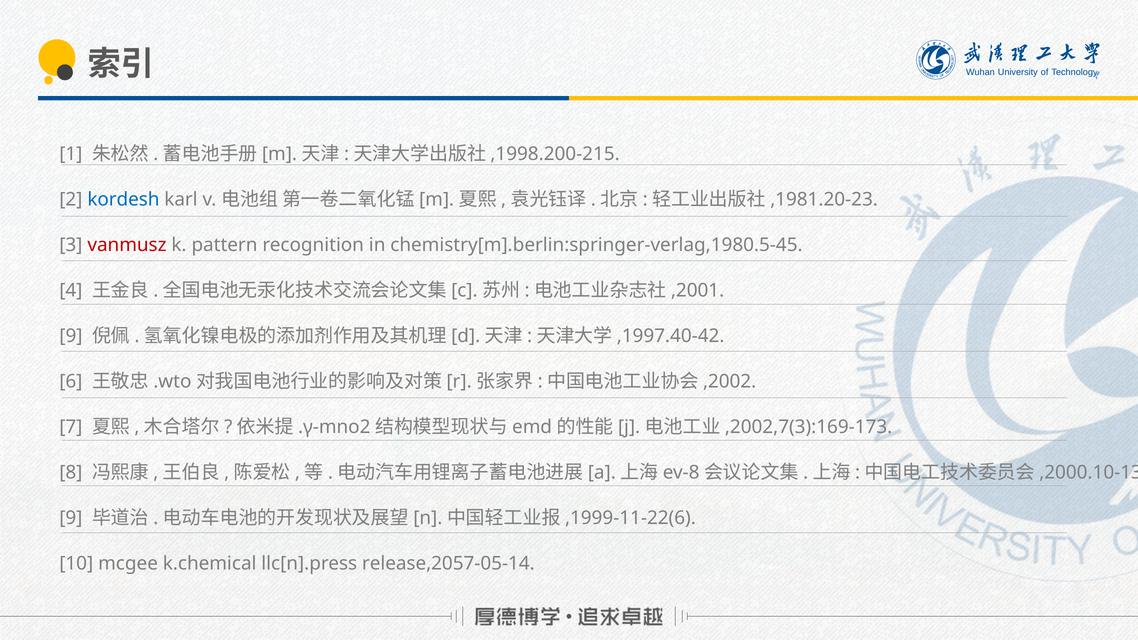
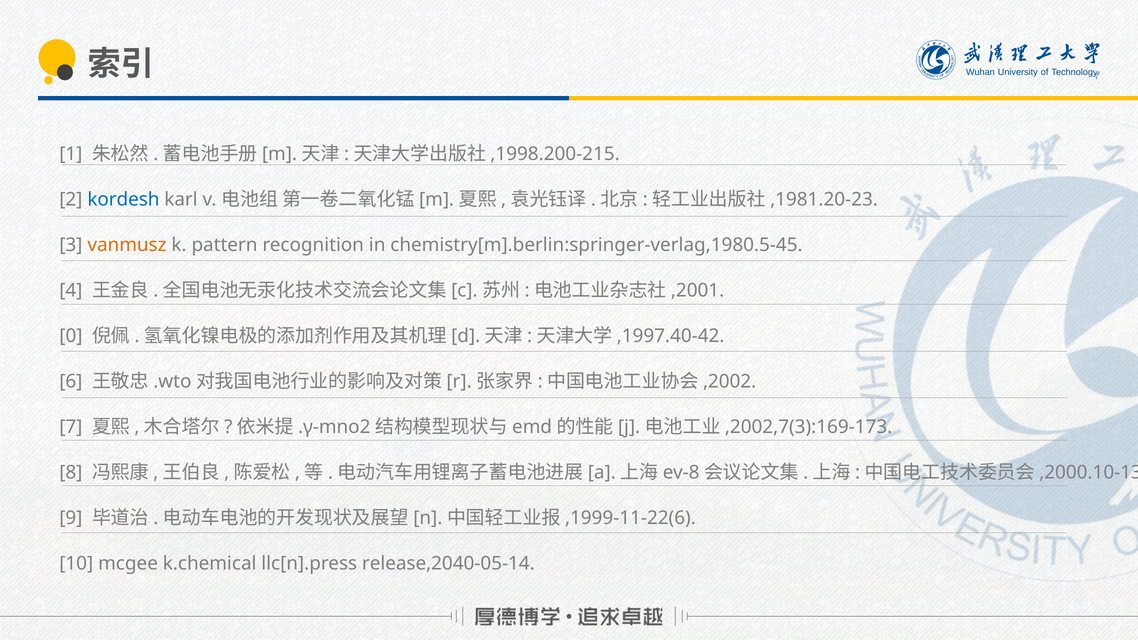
vanmusz colour: red -> orange
9 at (71, 336): 9 -> 0
release,2057-05-14: release,2057-05-14 -> release,2040-05-14
